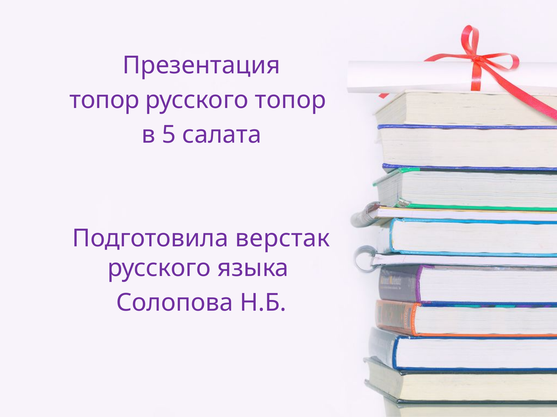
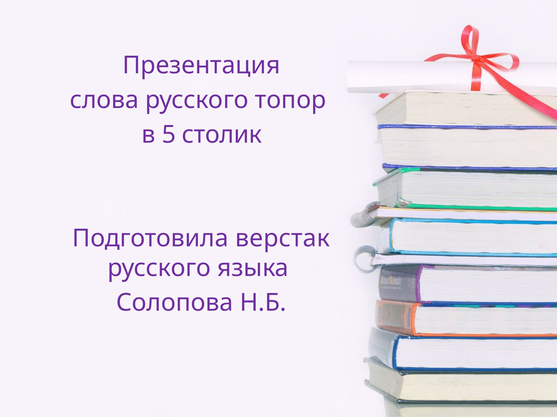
топор at (105, 100): топор -> слова
салата: салата -> столик
